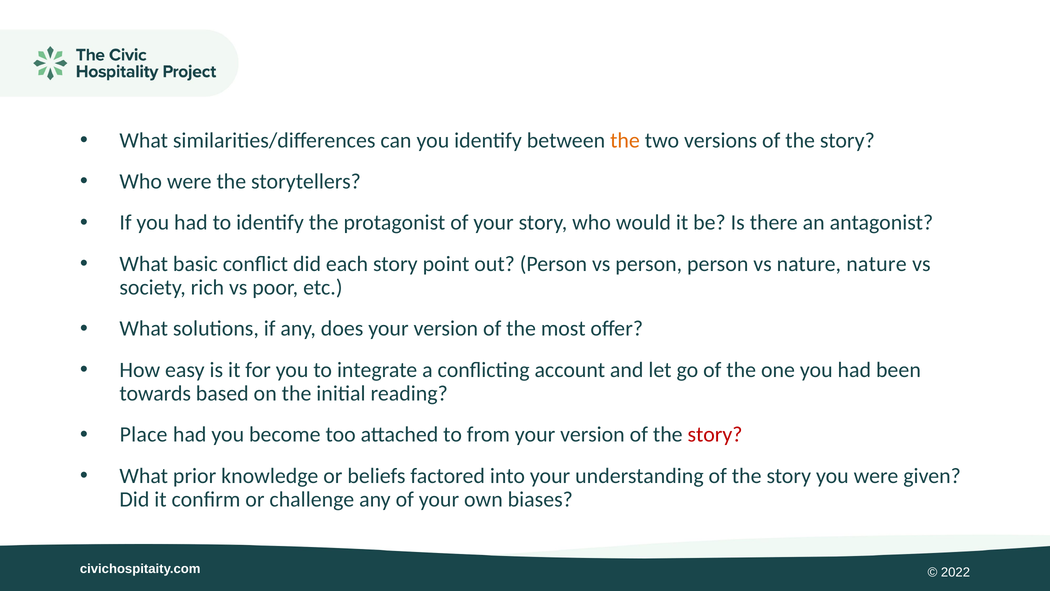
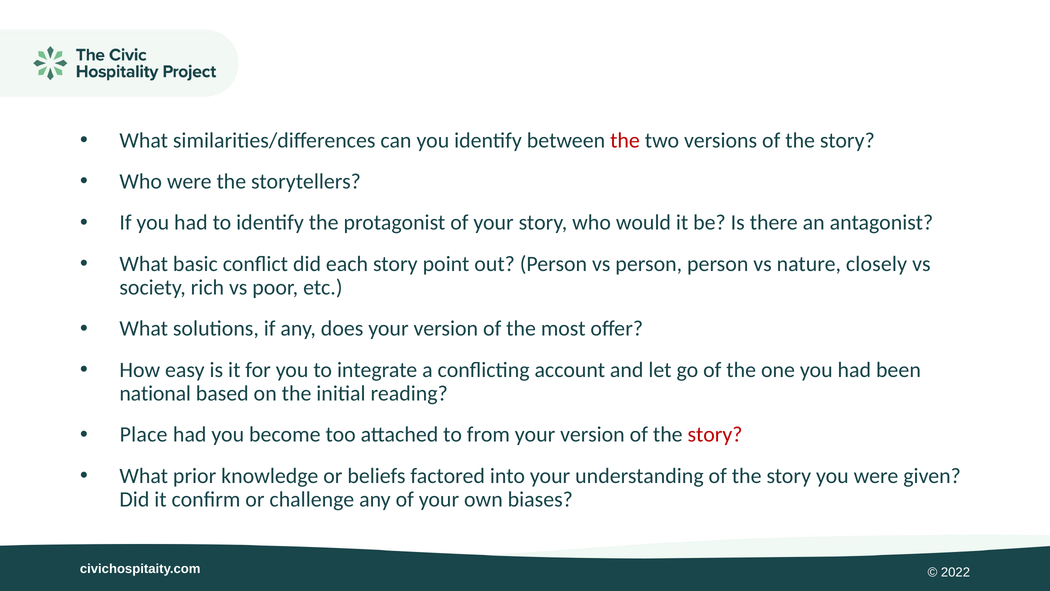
the at (625, 140) colour: orange -> red
nature nature: nature -> closely
towards: towards -> national
